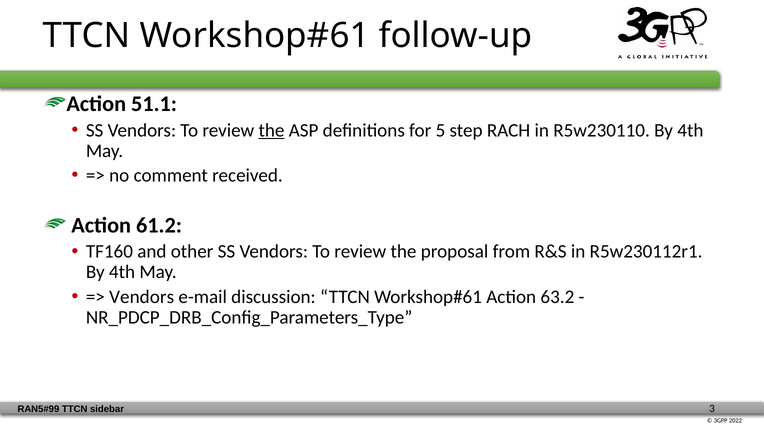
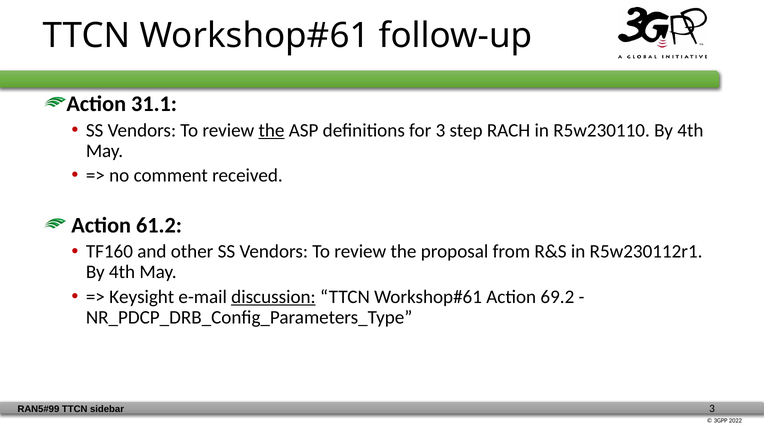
51.1: 51.1 -> 31.1
for 5: 5 -> 3
Vendors at (142, 297): Vendors -> Keysight
discussion underline: none -> present
63.2: 63.2 -> 69.2
